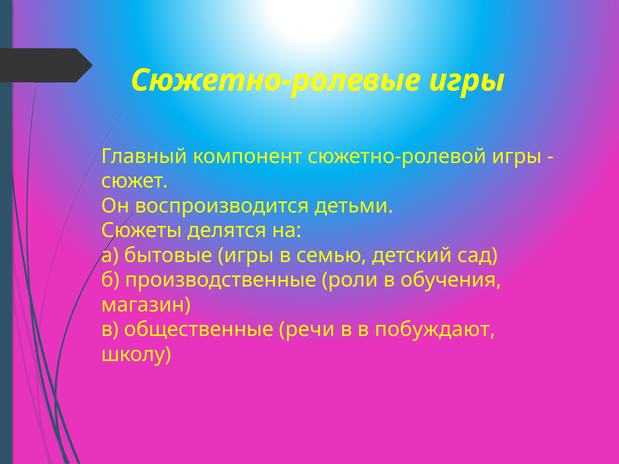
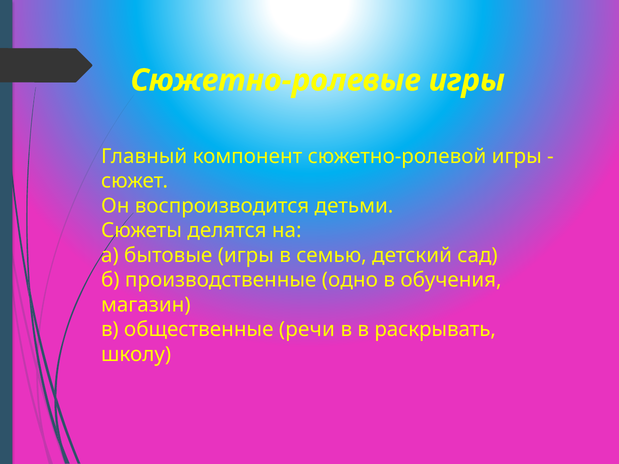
роли: роли -> одно
побуждают: побуждают -> раскрывать
